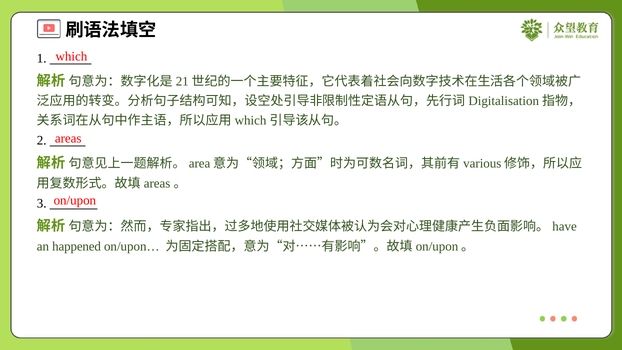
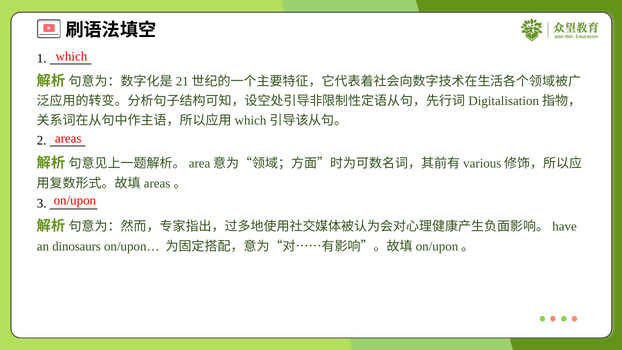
happened: happened -> dinosaurs
